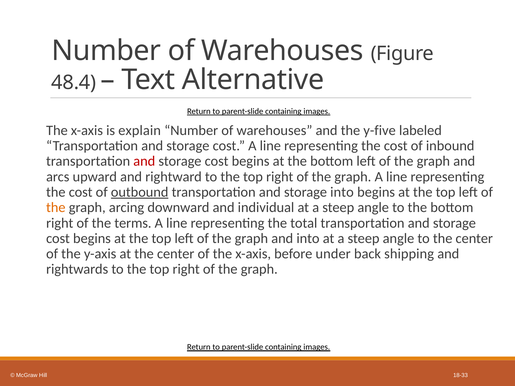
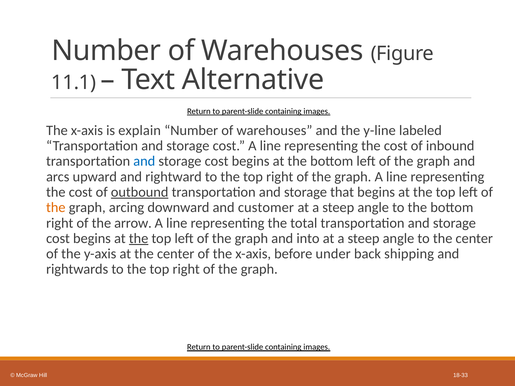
48.4: 48.4 -> 11.1
y-five: y-five -> y-line
and at (144, 161) colour: red -> blue
storage into: into -> that
individual: individual -> customer
terms: terms -> arrow
the at (139, 239) underline: none -> present
